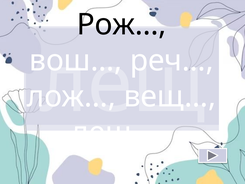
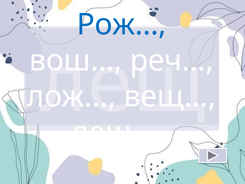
Рож… colour: black -> blue
